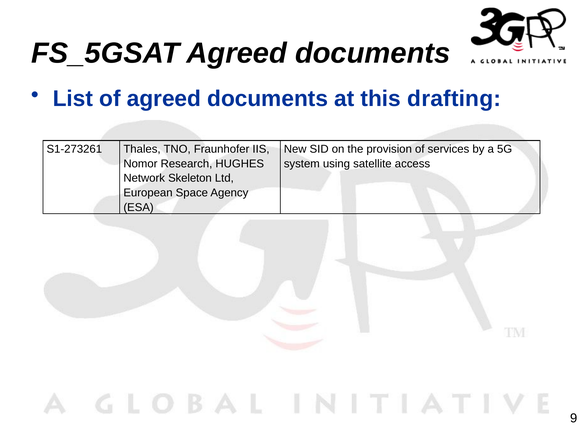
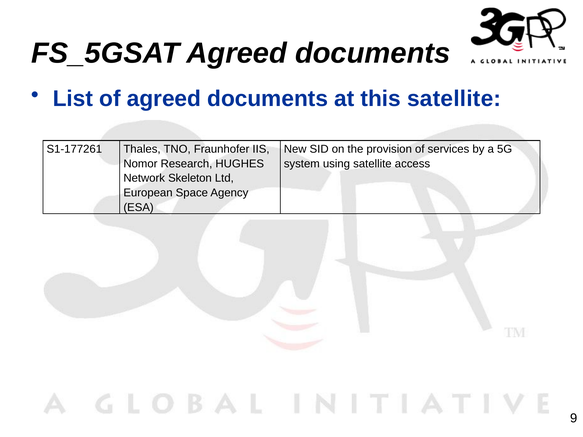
this drafting: drafting -> satellite
S1-273261: S1-273261 -> S1-177261
